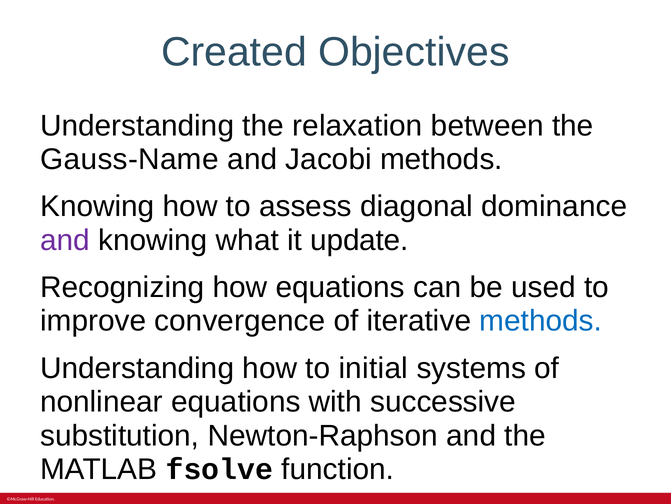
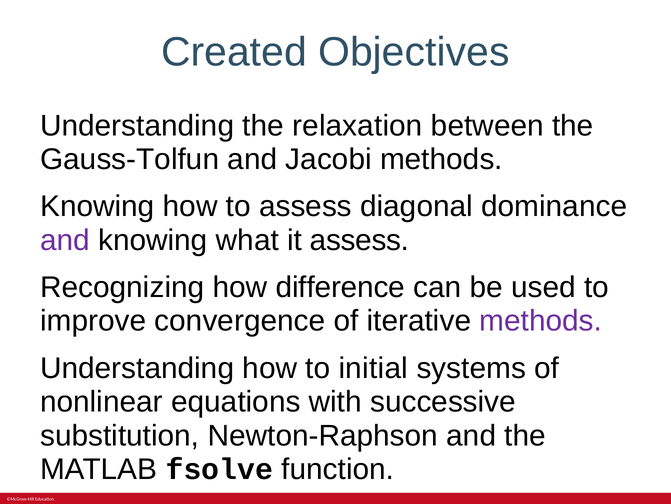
Gauss-Name: Gauss-Name -> Gauss-Tolfun
it update: update -> assess
how equations: equations -> difference
methods at (541, 321) colour: blue -> purple
